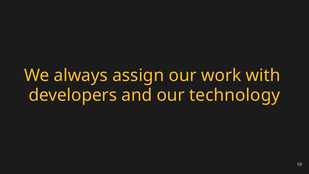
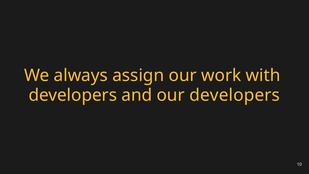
our technology: technology -> developers
